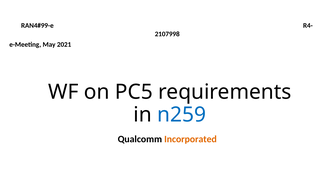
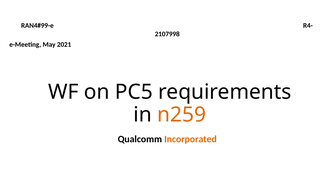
n259 colour: blue -> orange
